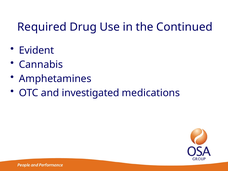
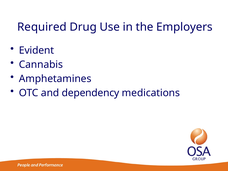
Continued: Continued -> Employers
investigated: investigated -> dependency
